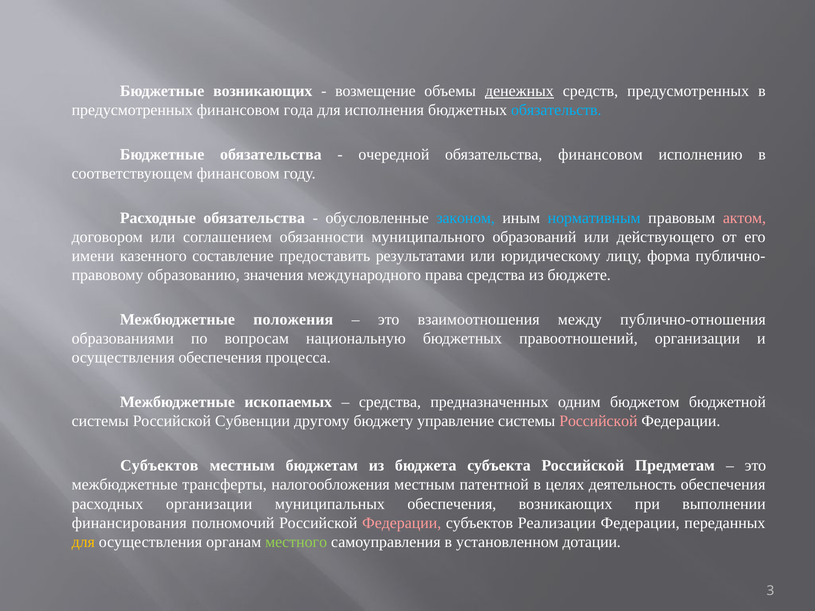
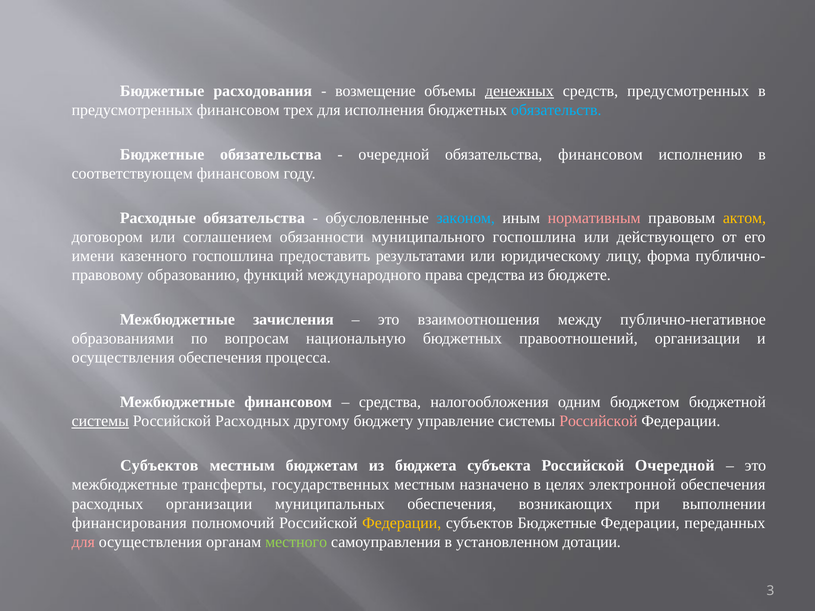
Бюджетные возникающих: возникающих -> расходования
года: года -> трех
нормативным colour: light blue -> pink
актом colour: pink -> yellow
муниципального образований: образований -> госпошлина
казенного составление: составление -> госпошлина
значения: значения -> функций
положения: положения -> зачисления
публично-отношения: публично-отношения -> публично-негативное
Межбюджетные ископаемых: ископаемых -> финансовом
предназначенных: предназначенных -> налогообложения
системы at (100, 421) underline: none -> present
Российской Субвенции: Субвенции -> Расходных
Российской Предметам: Предметам -> Очередной
налогообложения: налогообложения -> государственных
патентной: патентной -> назначено
деятельность: деятельность -> электронной
Федерации at (402, 523) colour: pink -> yellow
субъектов Реализации: Реализации -> Бюджетные
для at (83, 542) colour: yellow -> pink
